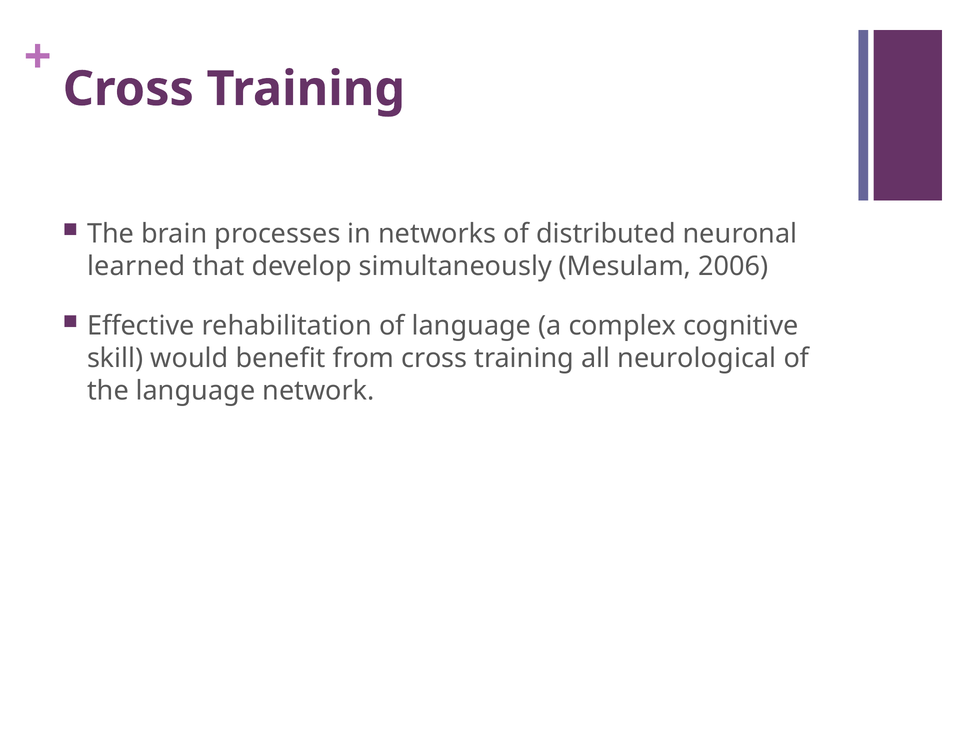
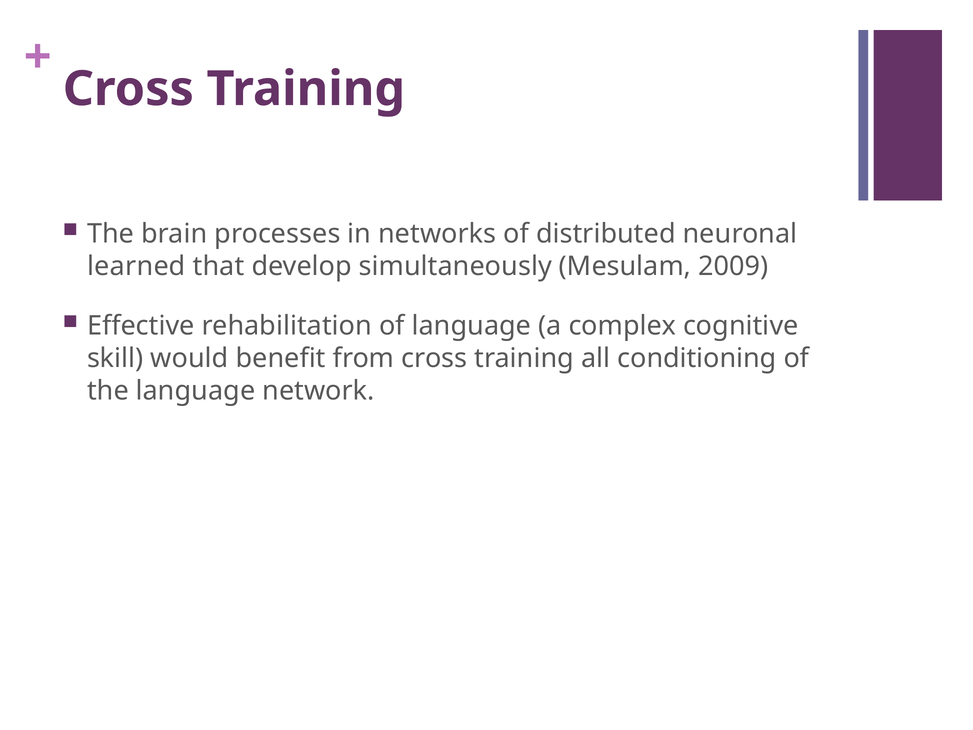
2006: 2006 -> 2009
neurological: neurological -> conditioning
